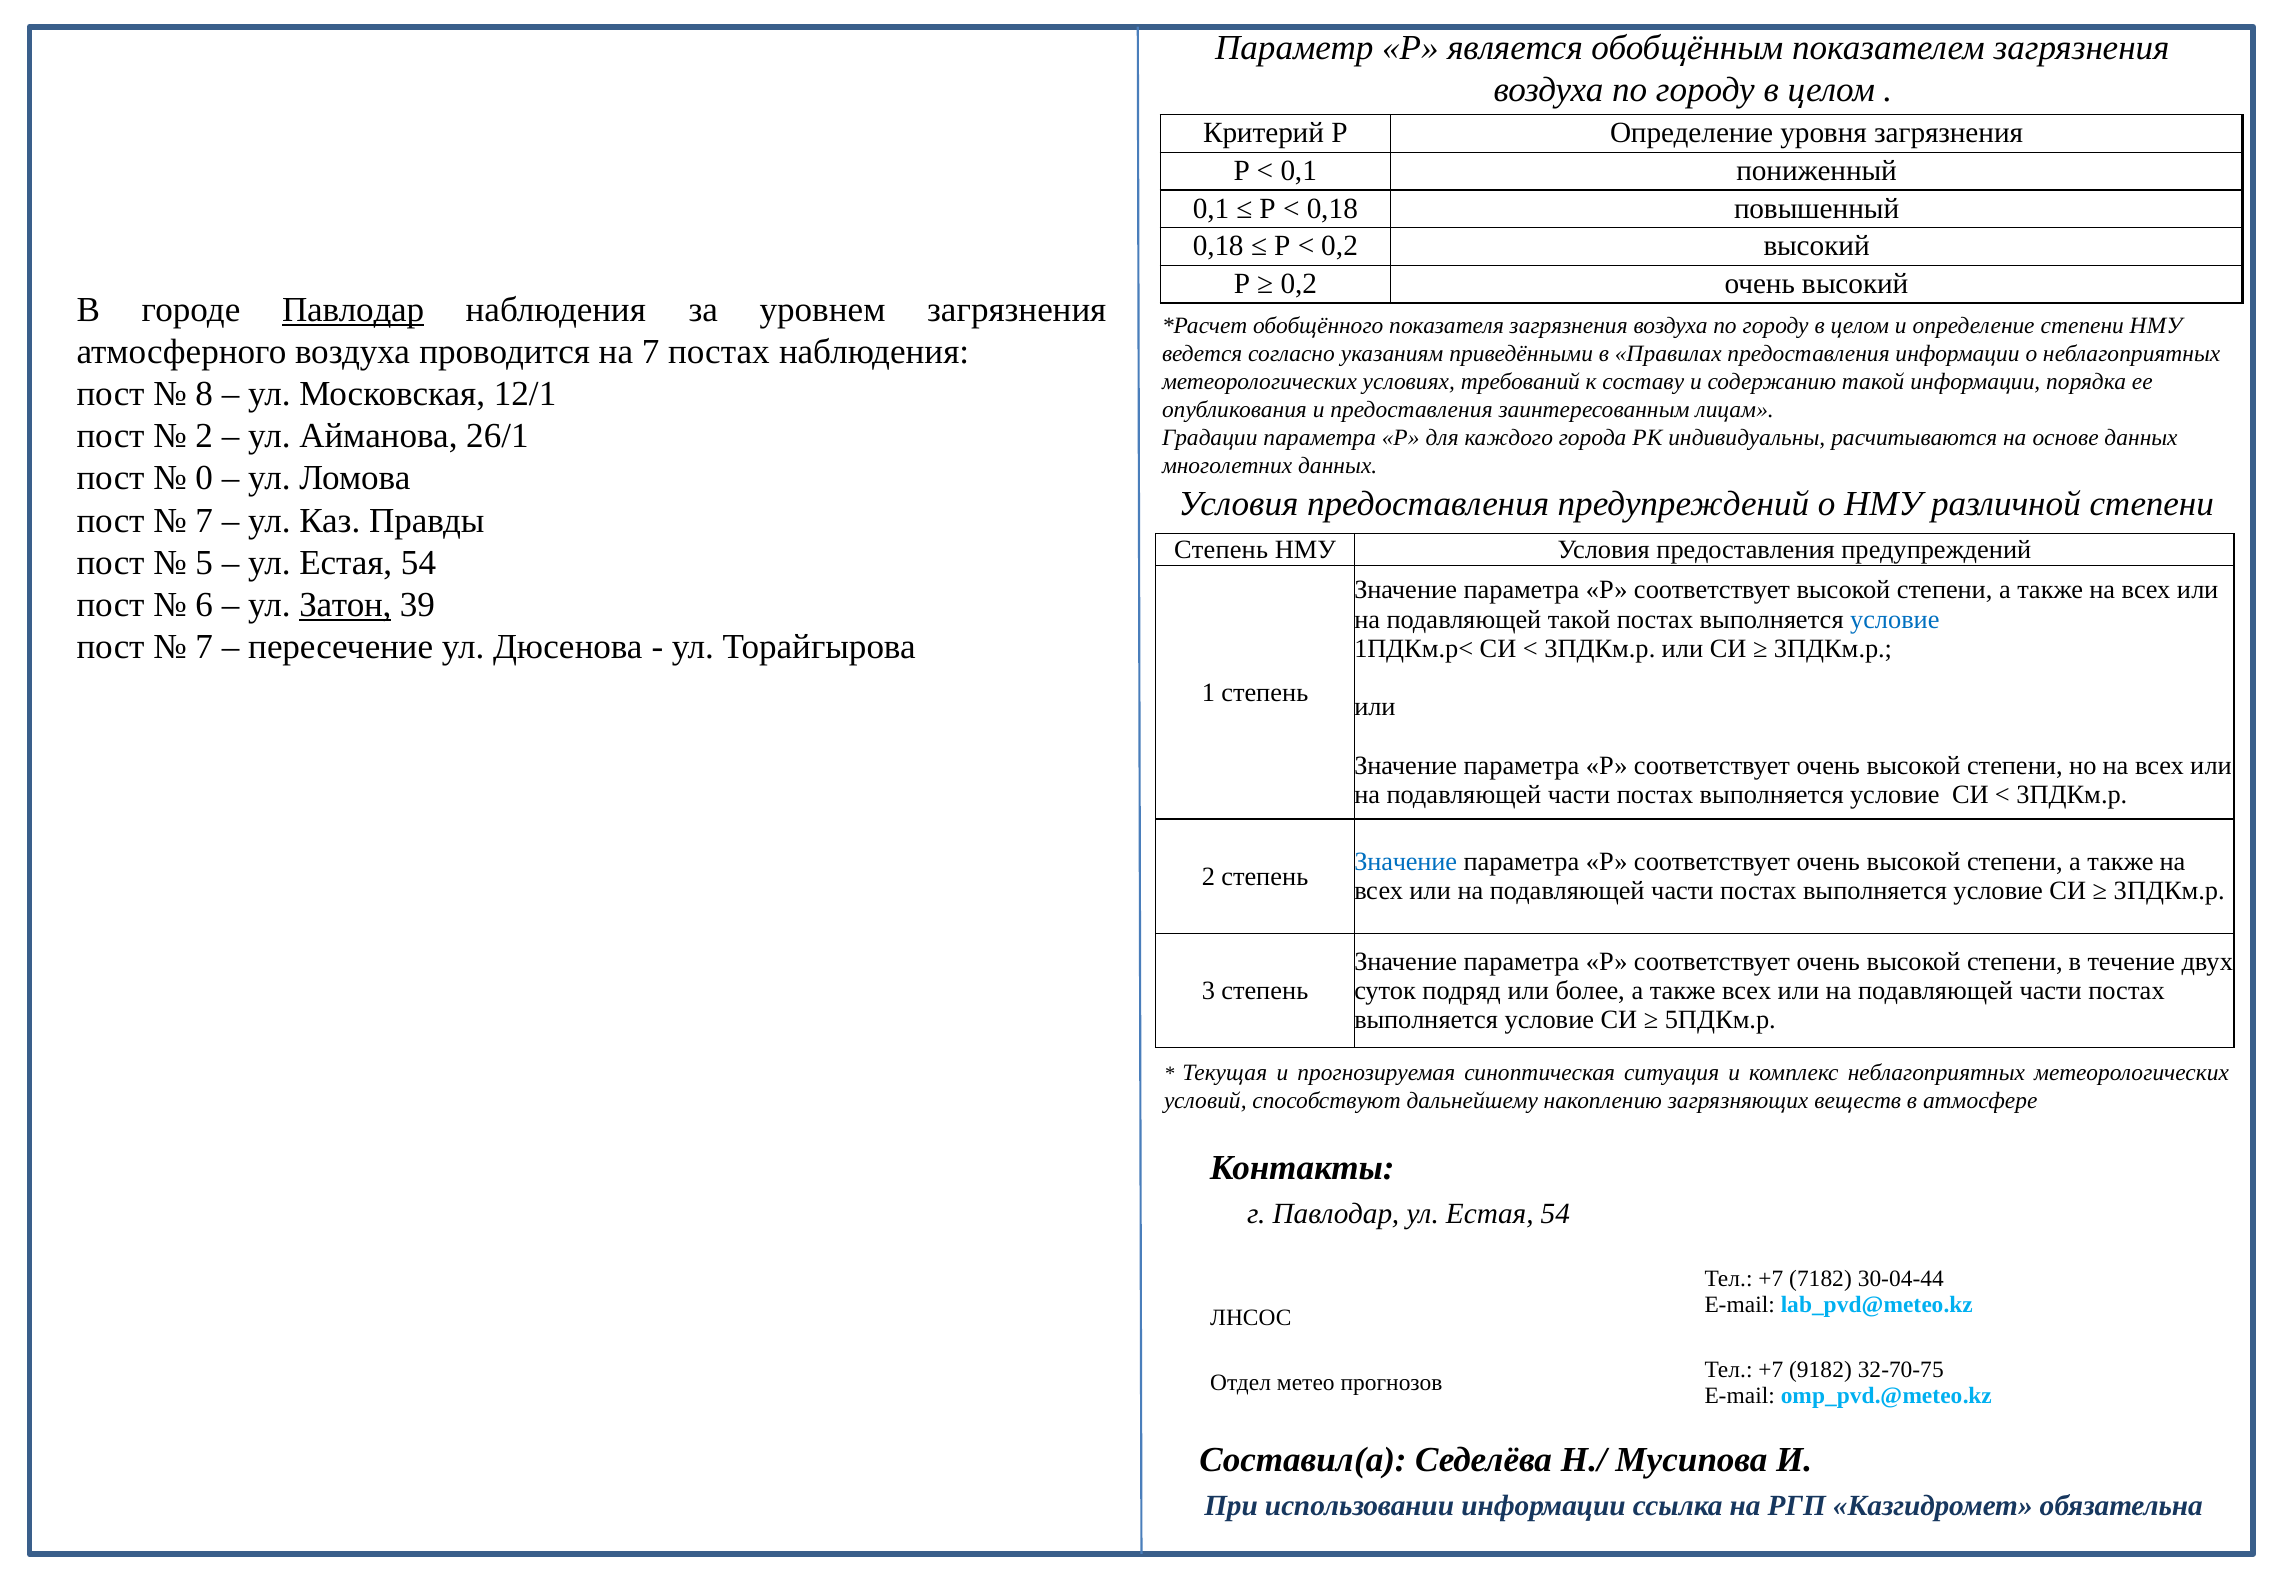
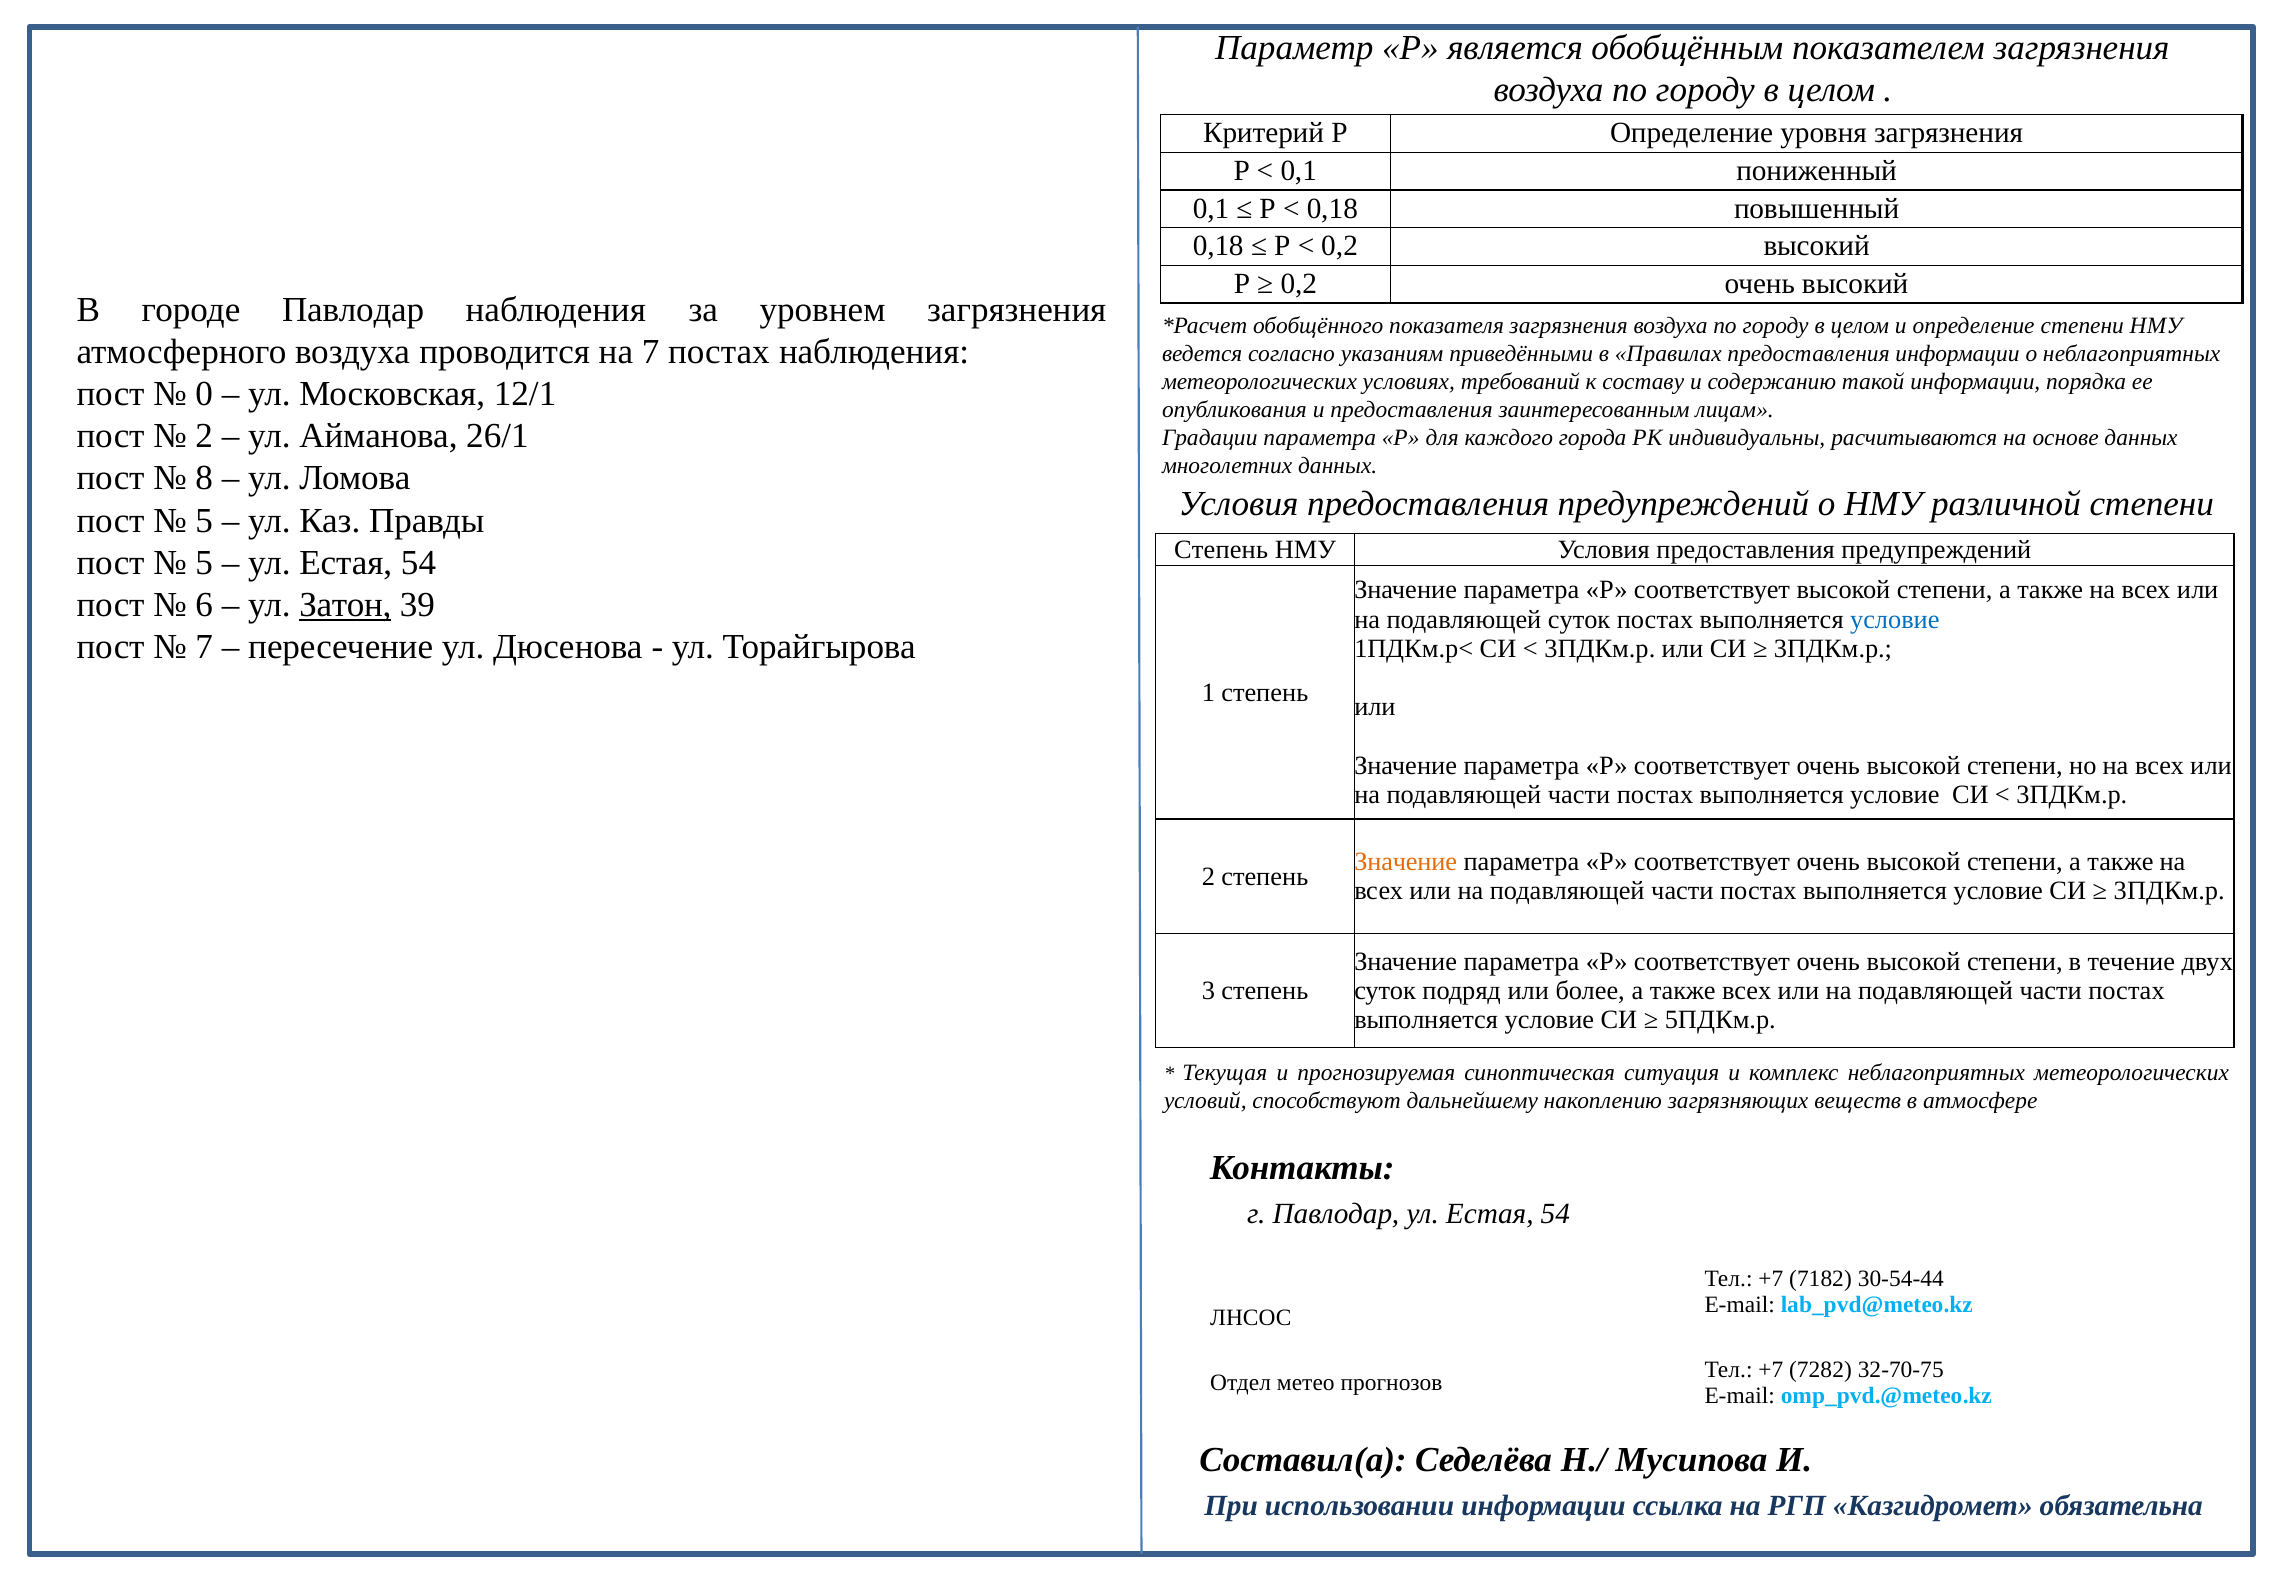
Павлодар at (353, 310) underline: present -> none
8: 8 -> 0
0: 0 -> 8
7 at (204, 520): 7 -> 5
подавляющей такой: такой -> суток
Значение at (1406, 862) colour: blue -> orange
30-04-44: 30-04-44 -> 30-54-44
9182: 9182 -> 7282
